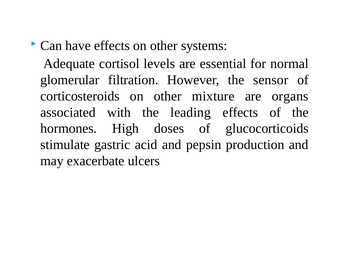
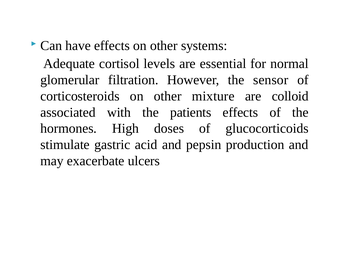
organs: organs -> colloid
leading: leading -> patients
